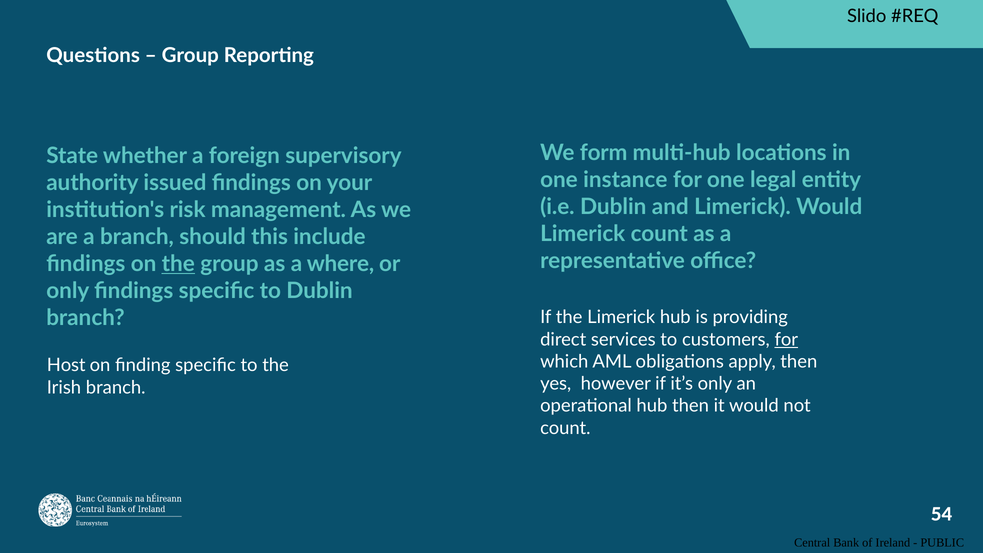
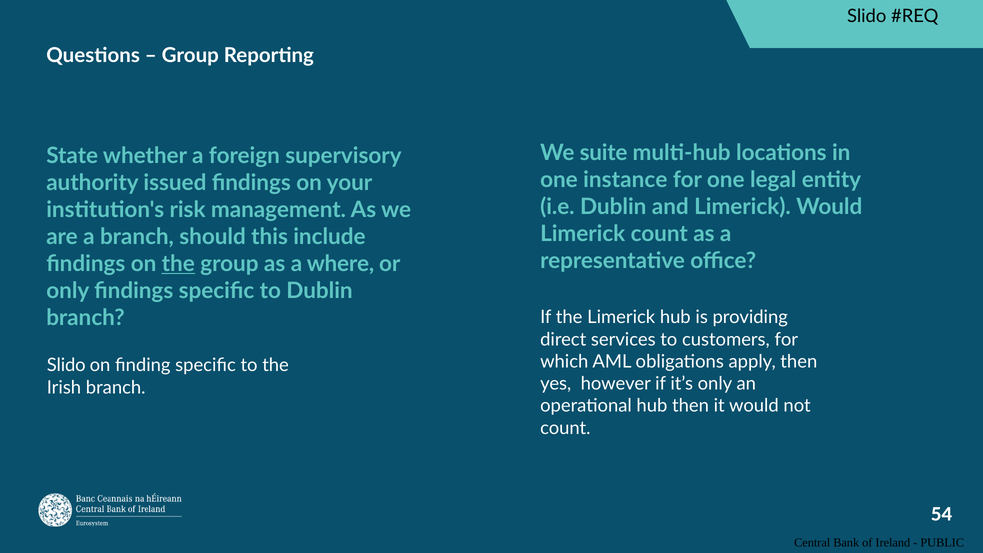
form: form -> suite
for at (786, 339) underline: present -> none
Host at (66, 365): Host -> Slido
